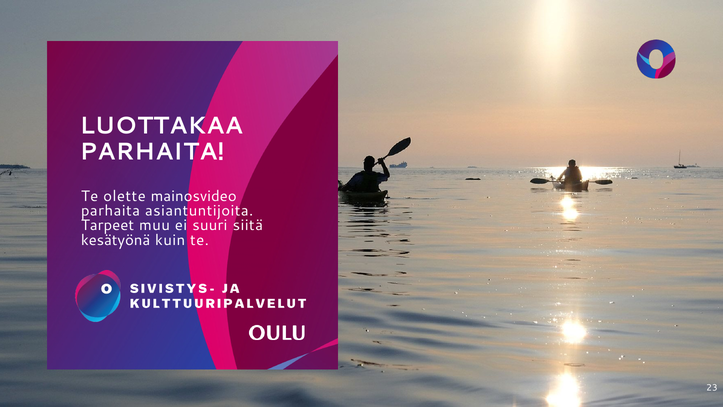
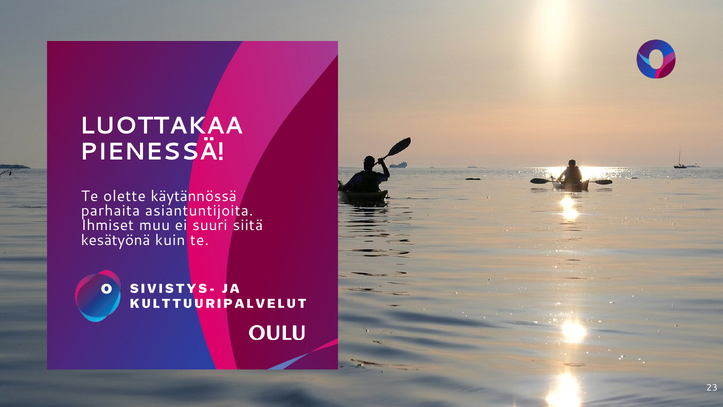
PARHAITA at (152, 152): PARHAITA -> PIENESSÄ
mainosvideo: mainosvideo -> käytännössä
Tarpeet: Tarpeet -> Ihmiset
